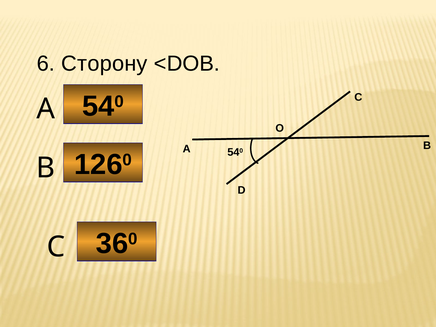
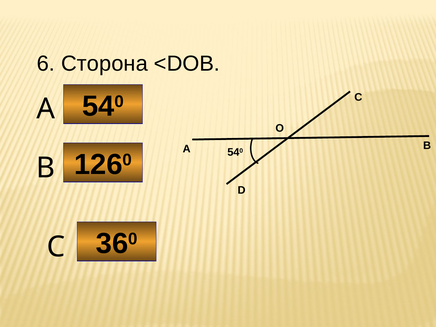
Сторону: Сторону -> Сторона
